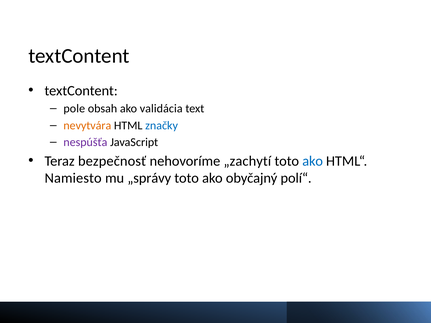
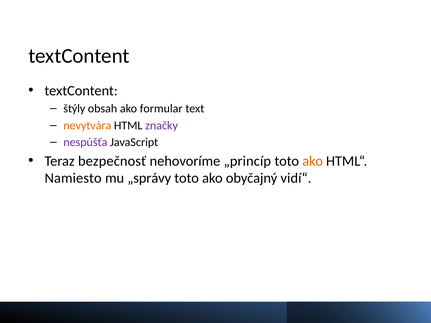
pole: pole -> štýly
validácia: validácia -> formular
značky colour: blue -> purple
„zachytí: „zachytí -> „princíp
ako at (313, 161) colour: blue -> orange
polí“: polí“ -> vidí“
